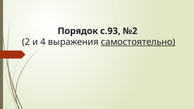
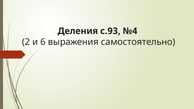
Порядок: Порядок -> Деления
№2: №2 -> №4
4: 4 -> 6
самостоятельно underline: present -> none
